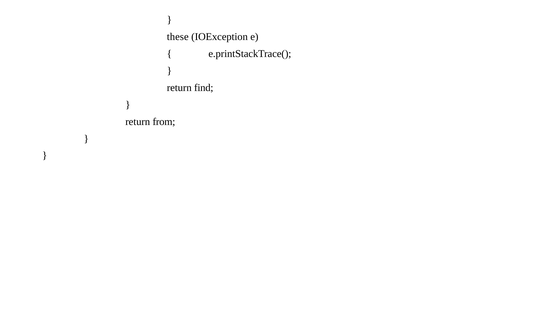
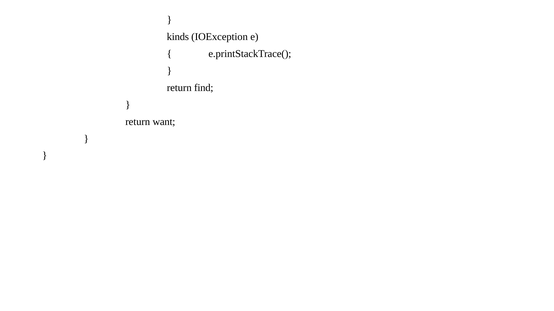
these: these -> kinds
from: from -> want
